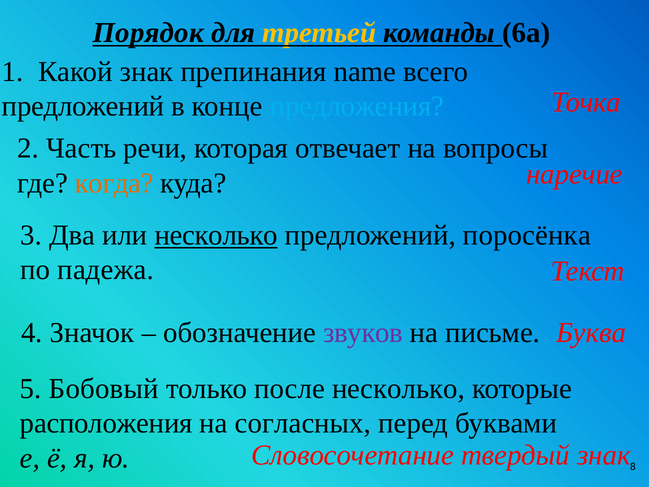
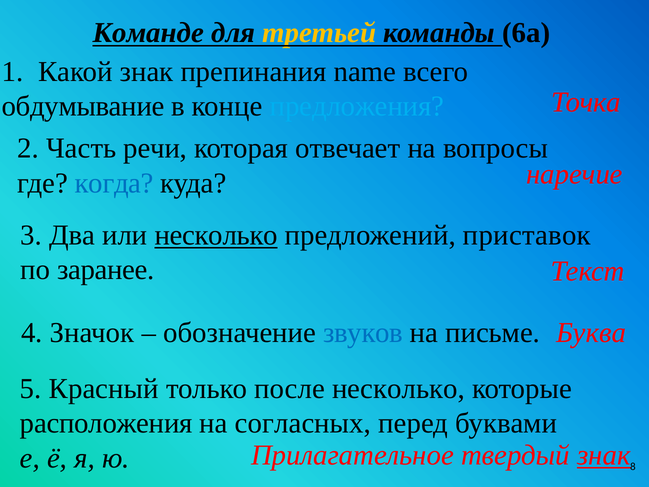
Порядок: Порядок -> Команде
предложений at (83, 106): предложений -> обдумывание
когда colour: orange -> blue
поросёнка: поросёнка -> приставок
падежа: падежа -> заранее
звуков colour: purple -> blue
Бобовый: Бобовый -> Красный
Словосочетание: Словосочетание -> Прилагательное
знак at (604, 455) underline: none -> present
